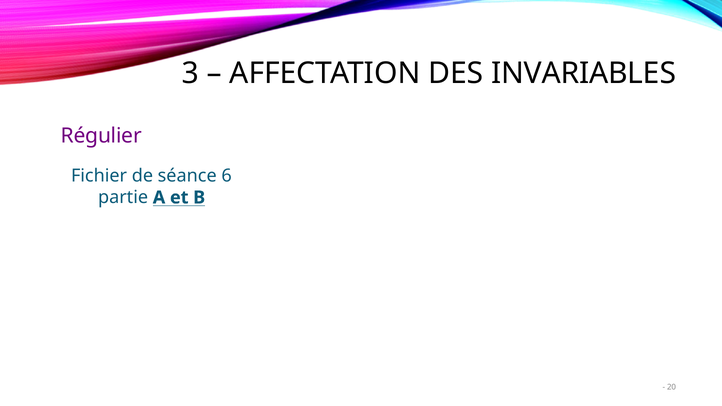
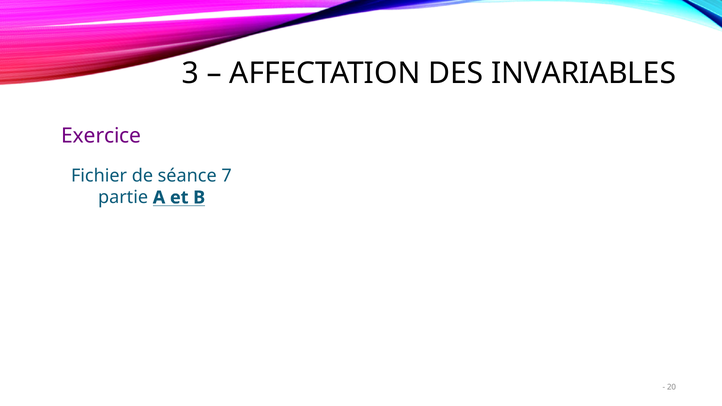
Régulier: Régulier -> Exercice
6: 6 -> 7
